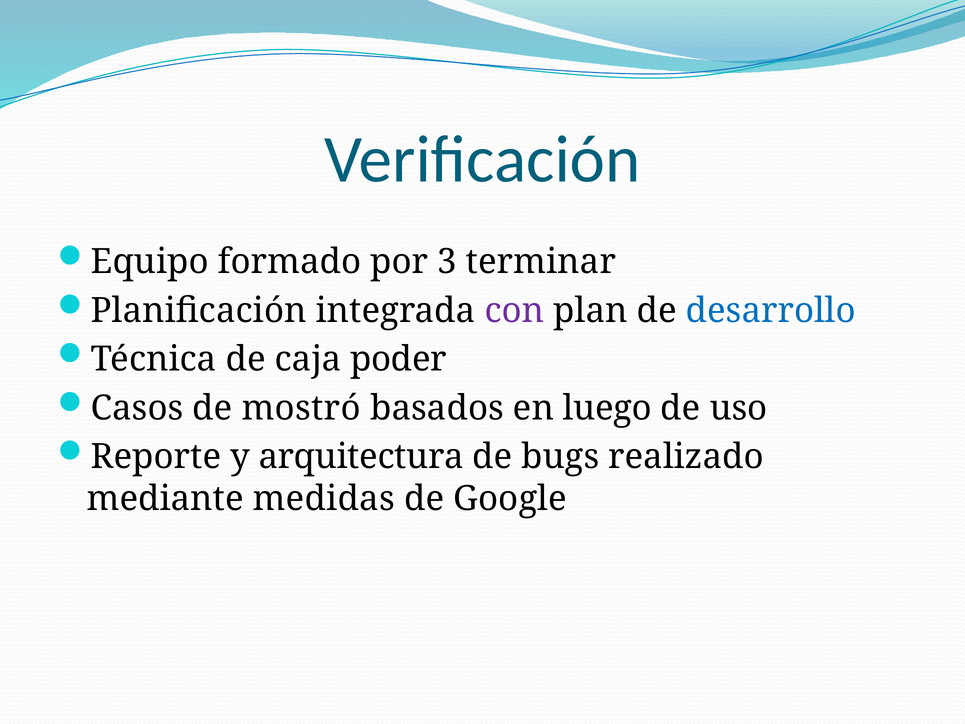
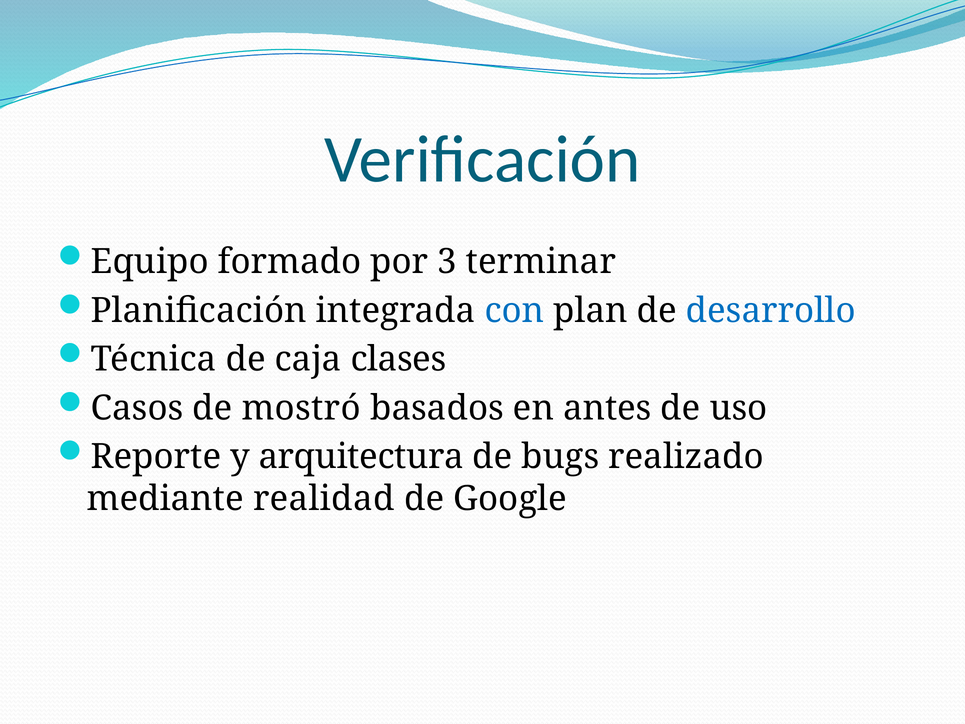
con colour: purple -> blue
poder: poder -> clases
luego: luego -> antes
medidas: medidas -> realidad
